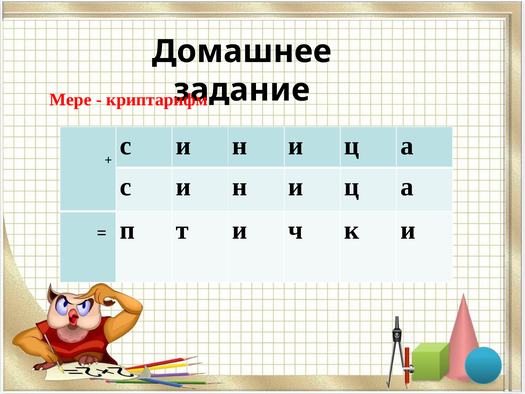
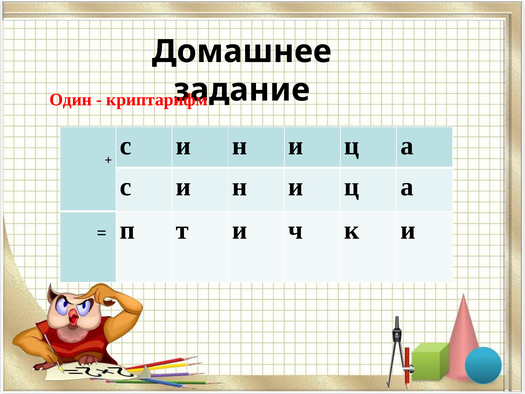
Мере: Мере -> Один
